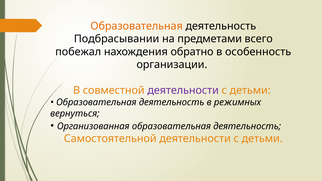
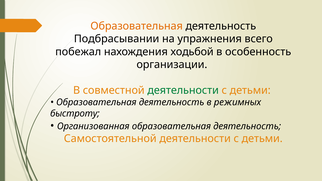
предметами: предметами -> упражнения
обратно: обратно -> ходьбой
деятельности at (183, 90) colour: purple -> green
вернуться: вернуться -> быстроту
